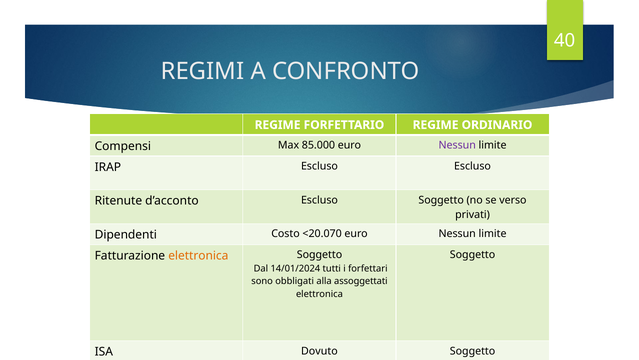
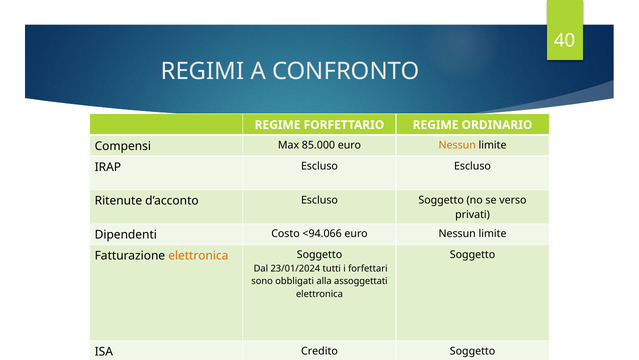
Nessun at (457, 145) colour: purple -> orange
<20.070: <20.070 -> <94.066
14/01/2024: 14/01/2024 -> 23/01/2024
Dovuto: Dovuto -> Credito
